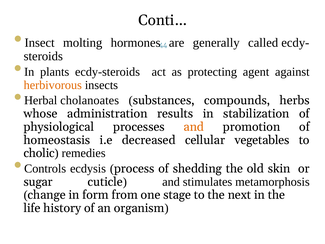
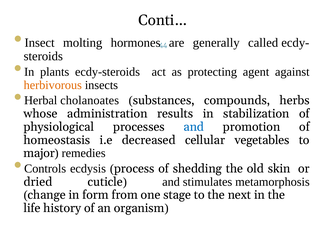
and at (194, 127) colour: orange -> blue
cholic: cholic -> major
sugar: sugar -> dried
